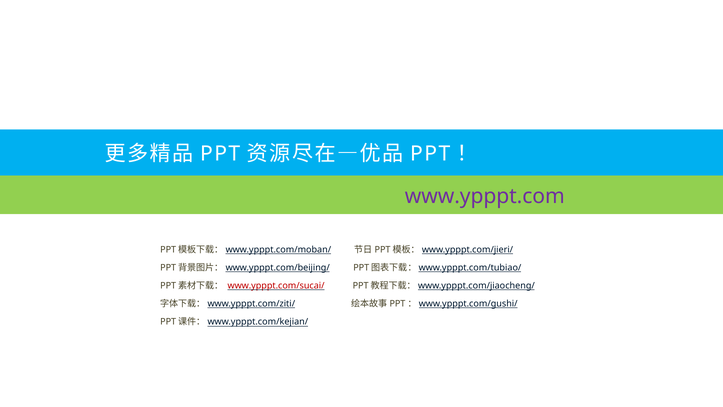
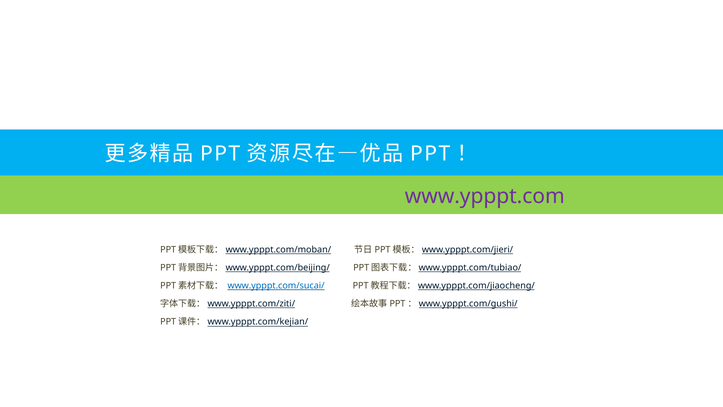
www.ypppt.com/sucai/ colour: red -> blue
